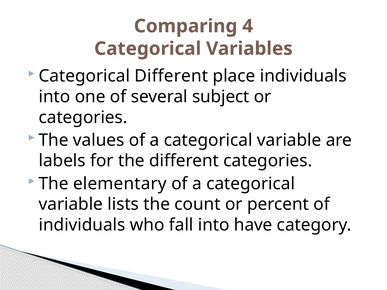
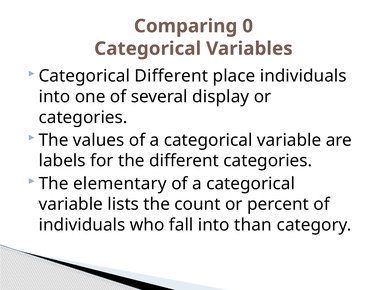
4: 4 -> 0
subject: subject -> display
have: have -> than
